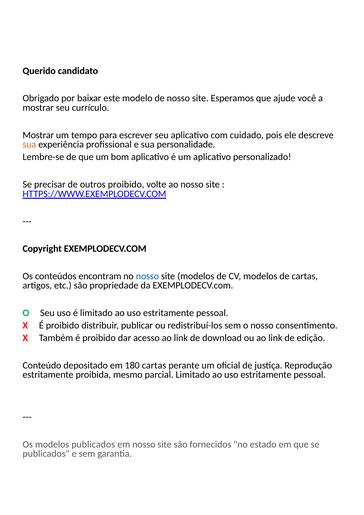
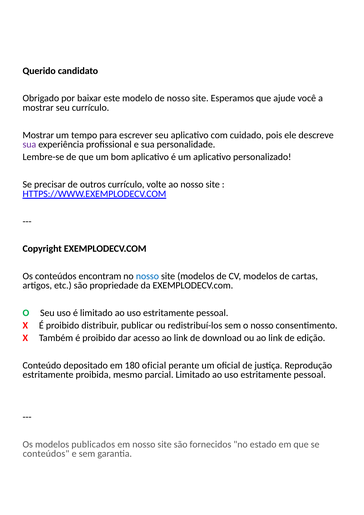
sua at (29, 144) colour: orange -> purple
outros proibido: proibido -> currículo
180 cartas: cartas -> oficial
publicados at (46, 453): publicados -> conteúdos
